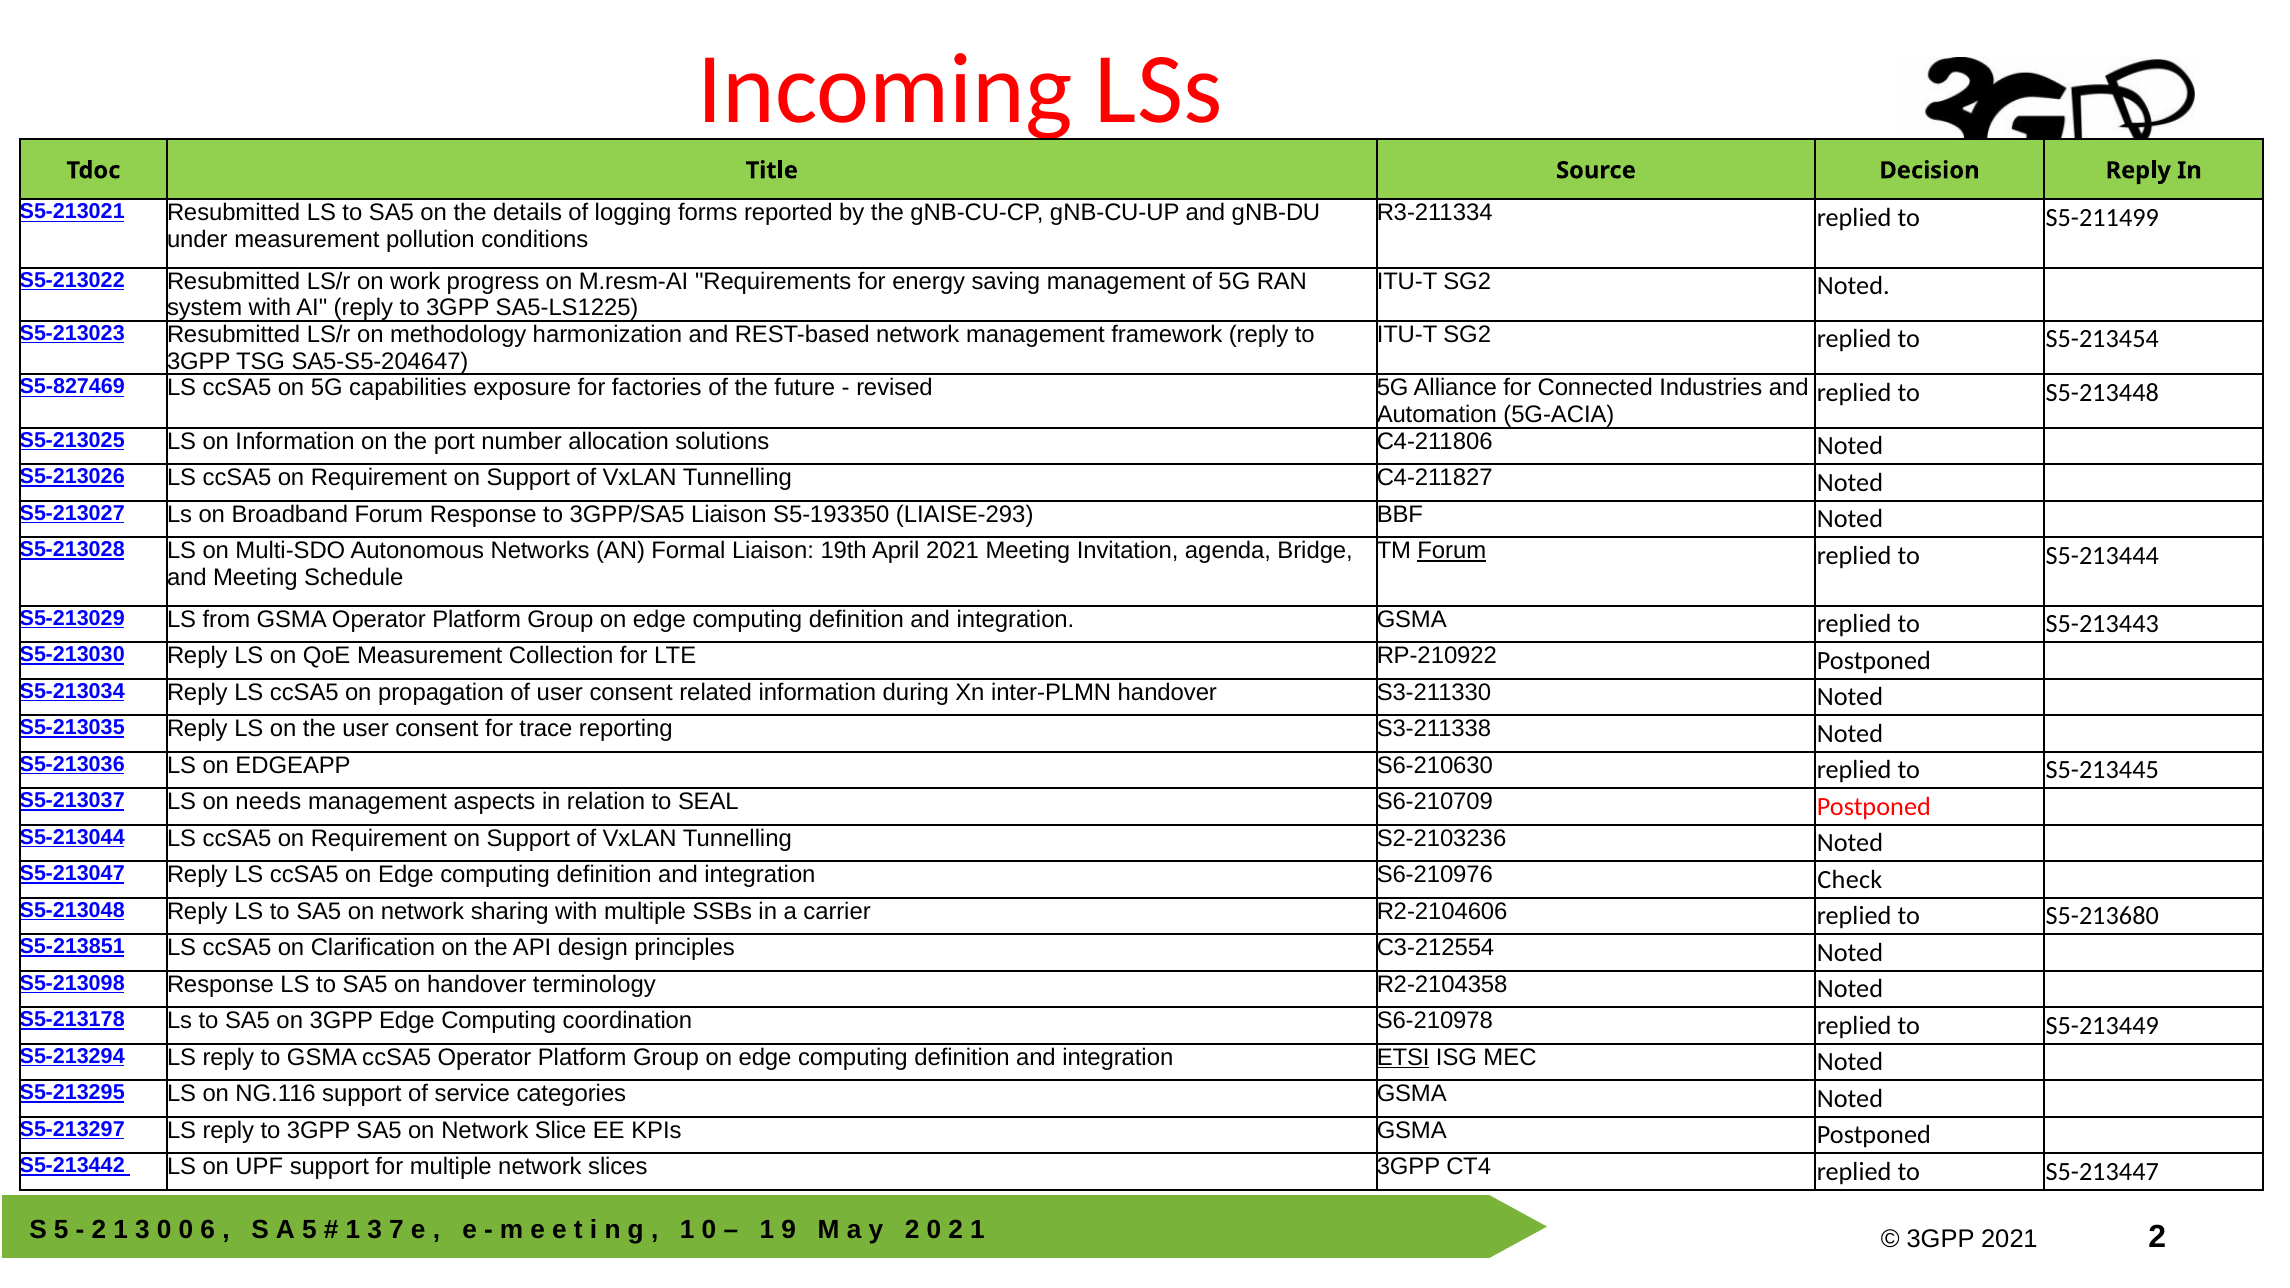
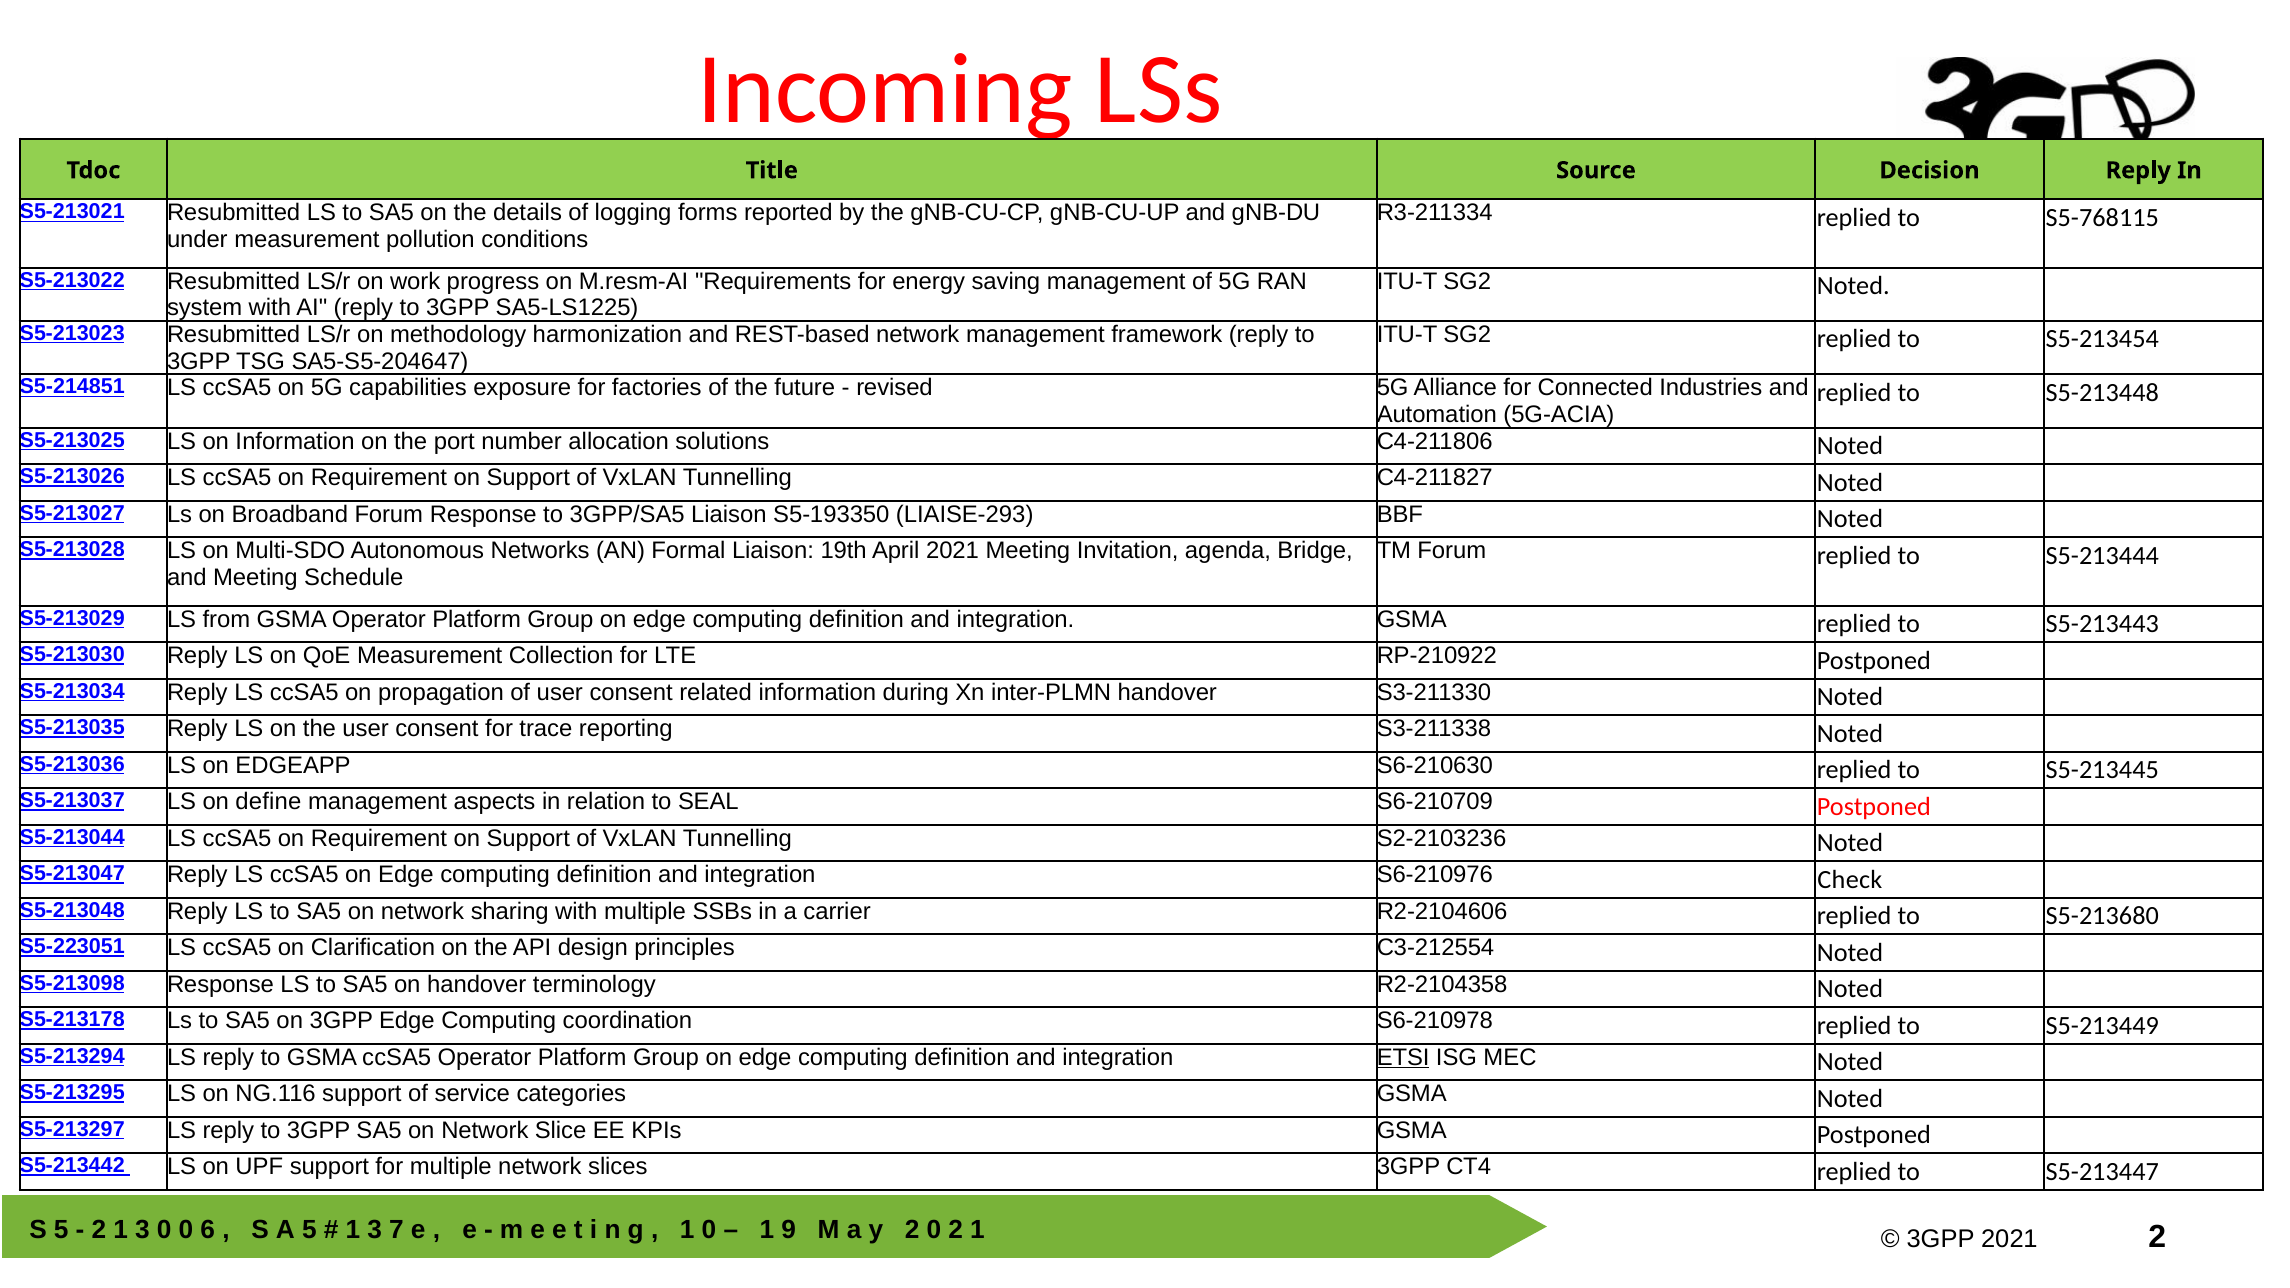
S5-211499: S5-211499 -> S5-768115
S5-827469: S5-827469 -> S5-214851
Forum at (1452, 551) underline: present -> none
needs: needs -> define
S5-213851: S5-213851 -> S5-223051
